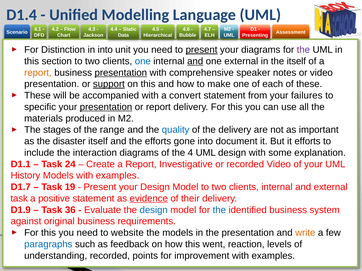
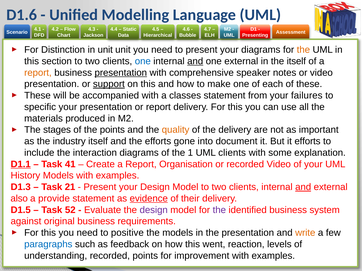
D1.4: D1.4 -> D1.6
in into: into -> unit
present at (202, 50) underline: present -> none
the at (303, 50) colour: purple -> orange
convert: convert -> classes
presentation at (106, 107) underline: present -> none
the range: range -> points
quality colour: blue -> orange
disaster: disaster -> industry
4: 4 -> 1
UML design: design -> clients
D1.1 underline: none -> present
24: 24 -> 41
Investigative: Investigative -> Organisation
D1.7: D1.7 -> D1.3
19: 19 -> 21
and at (303, 187) underline: none -> present
task at (19, 199): task -> also
positive: positive -> provide
D1.9: D1.9 -> D1.5
36: 36 -> 52
design at (154, 210) colour: blue -> purple
the at (219, 210) colour: blue -> purple
website: website -> positive
